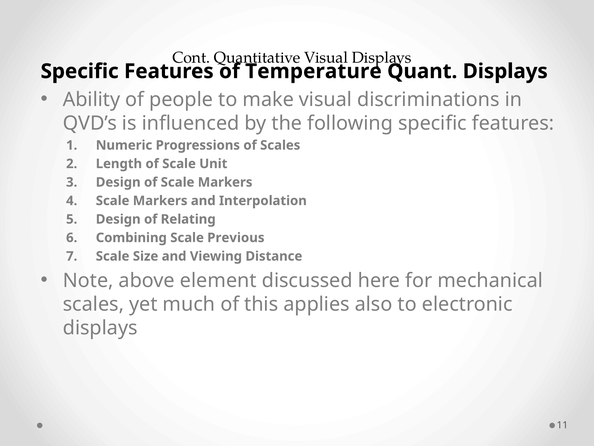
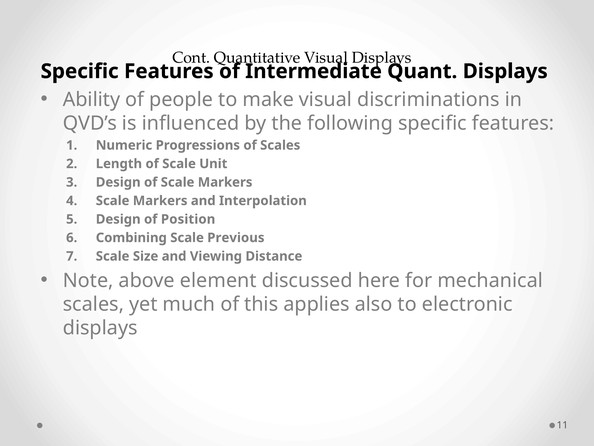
Temperature: Temperature -> Intermediate
Relating: Relating -> Position
